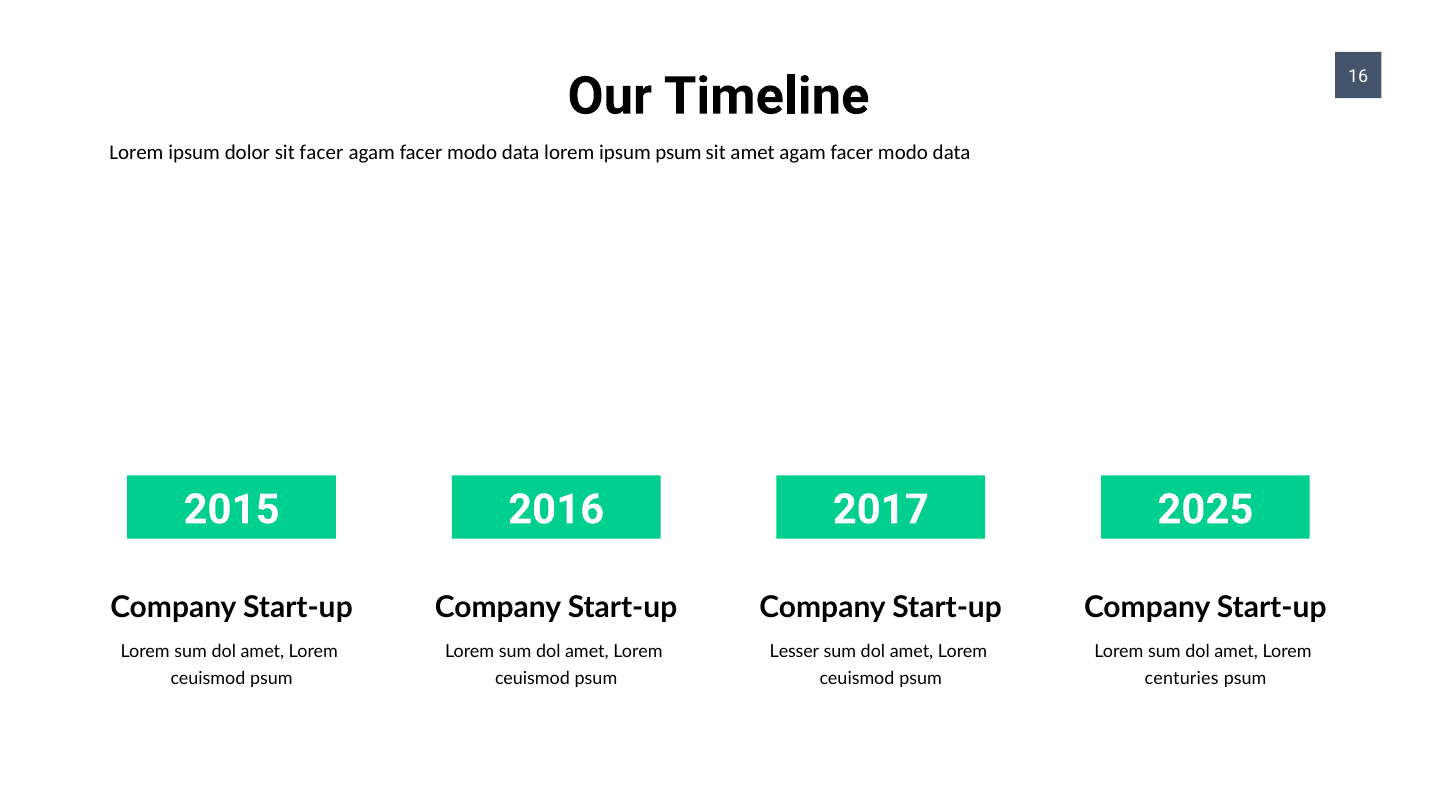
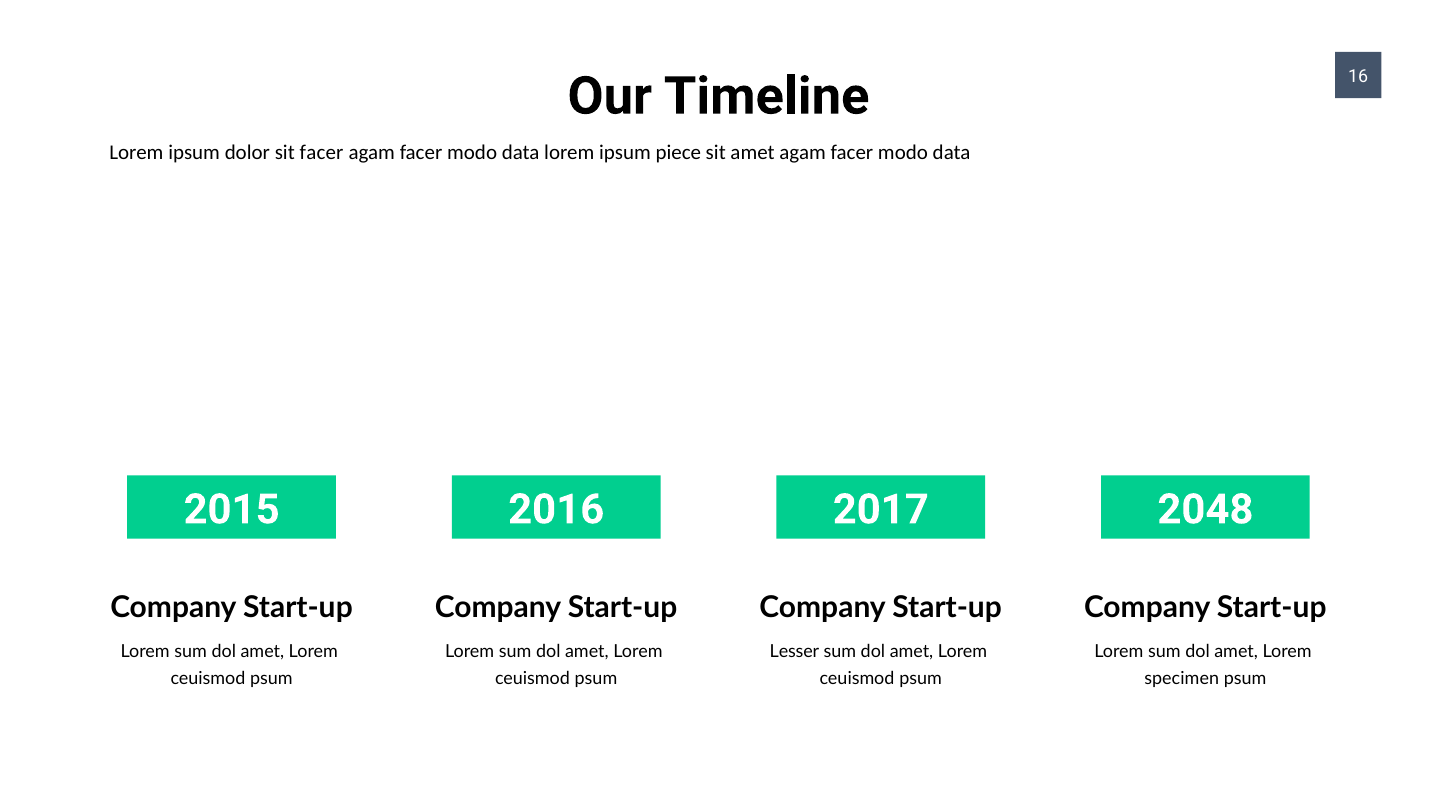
ipsum psum: psum -> piece
2025: 2025 -> 2048
centuries: centuries -> specimen
